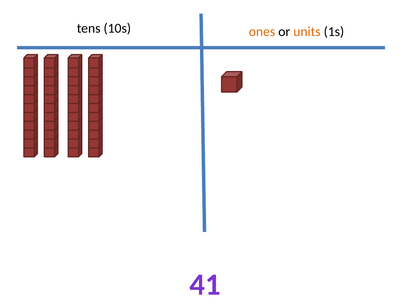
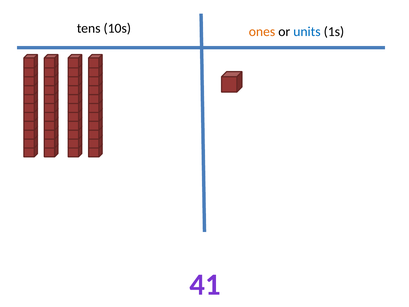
units colour: orange -> blue
